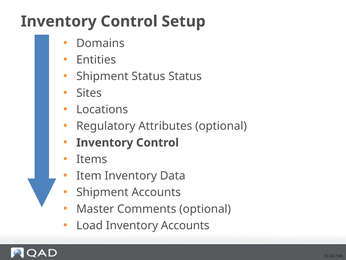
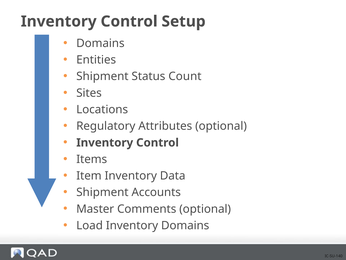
Status Status: Status -> Count
Inventory Accounts: Accounts -> Domains
